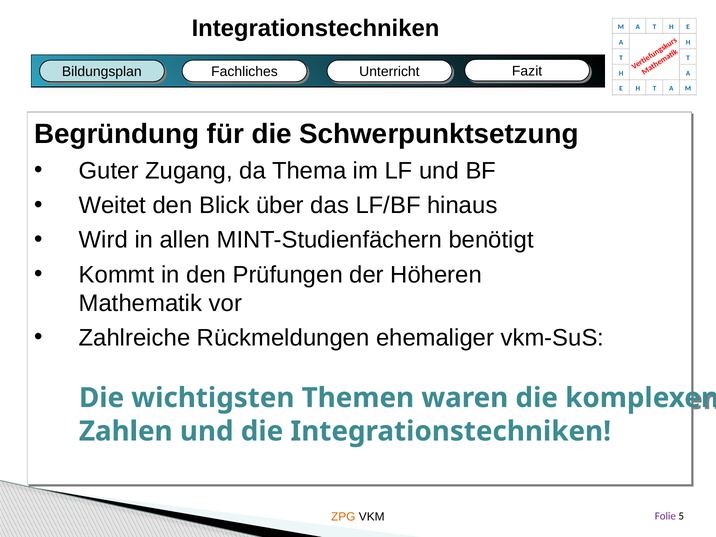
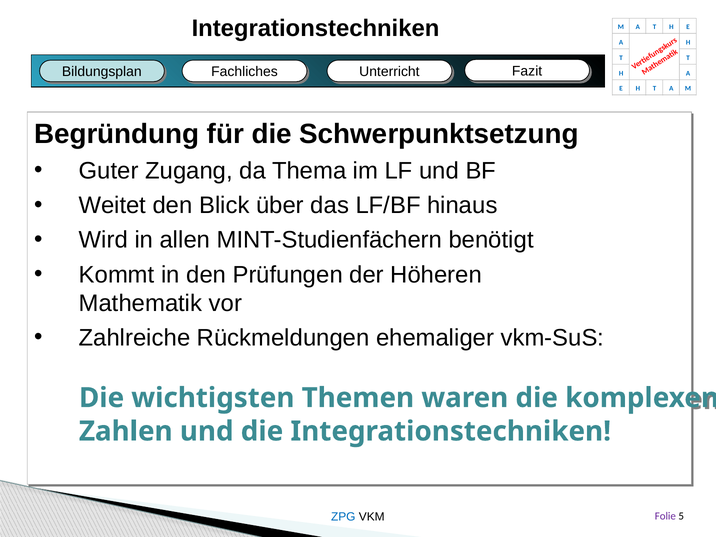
ZPG colour: orange -> blue
